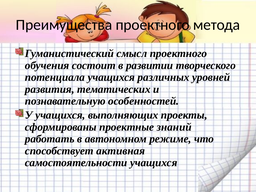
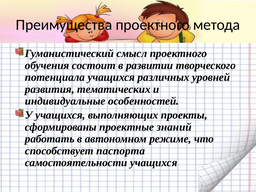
познавательную: познавательную -> индивидуальные
активная: активная -> паспорта
